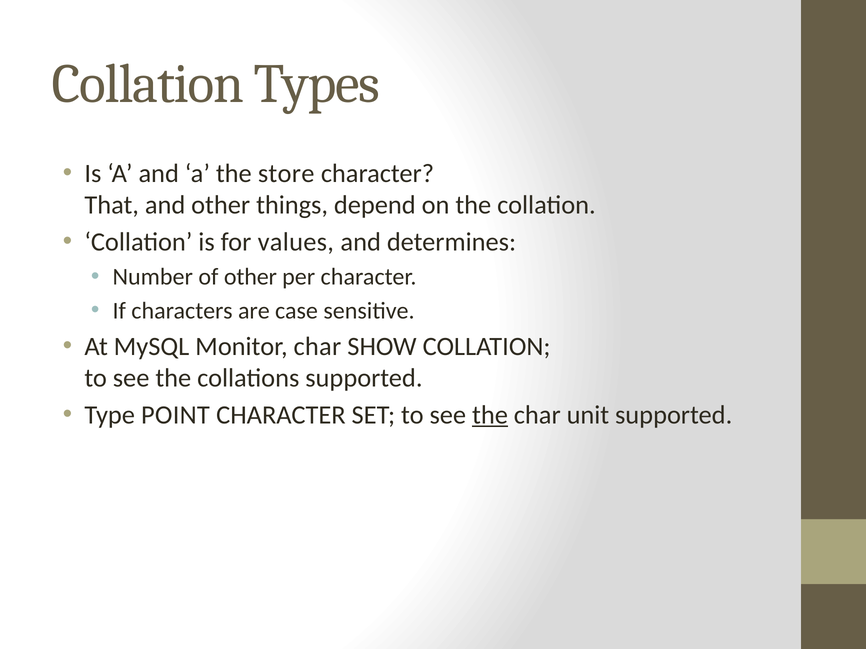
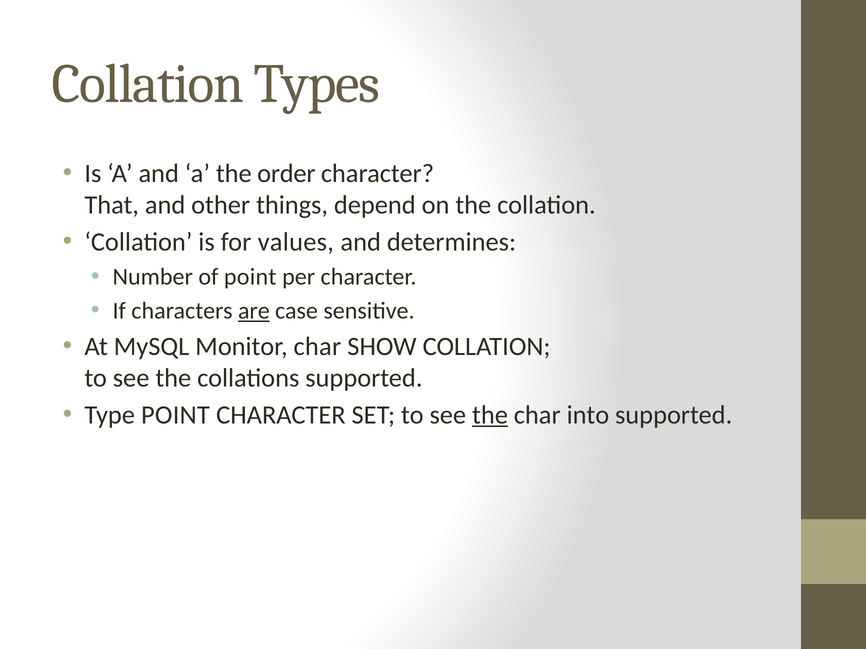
store: store -> order
of other: other -> point
are underline: none -> present
unit: unit -> into
